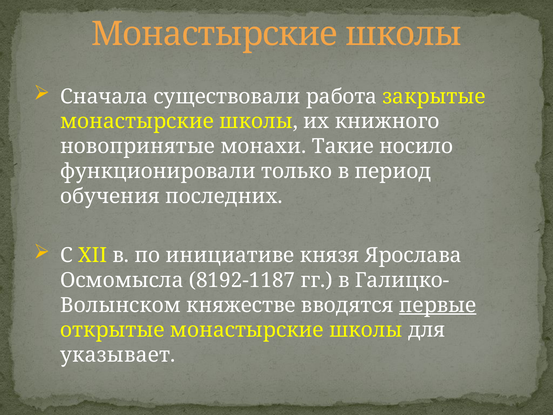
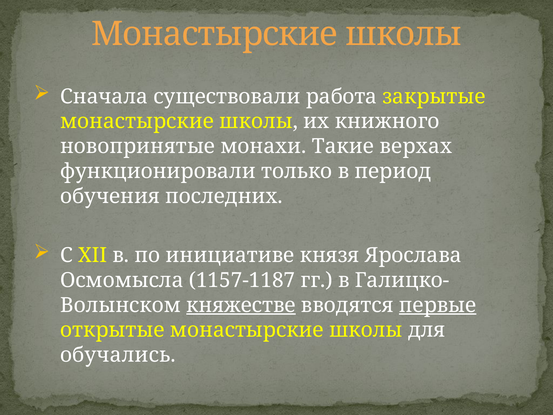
носило: носило -> верхах
8192-1187: 8192-1187 -> 1157-1187
княжестве underline: none -> present
указывает: указывает -> обучались
